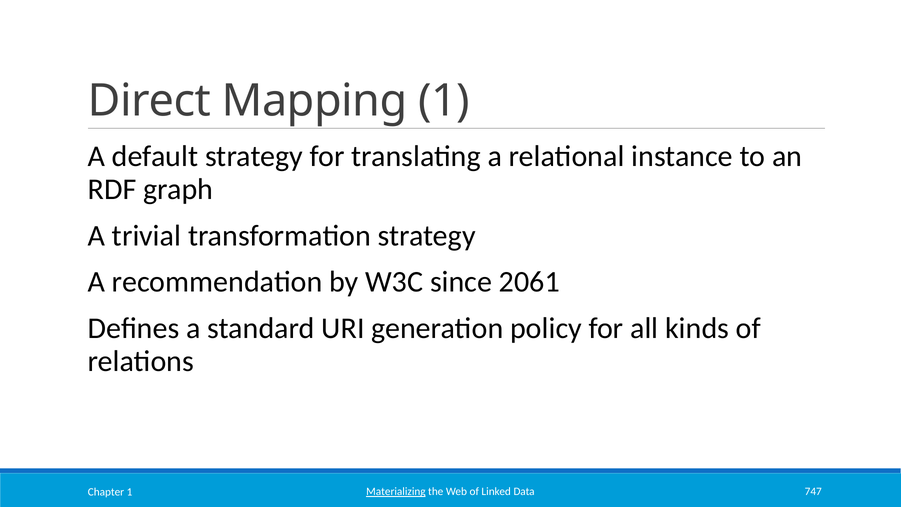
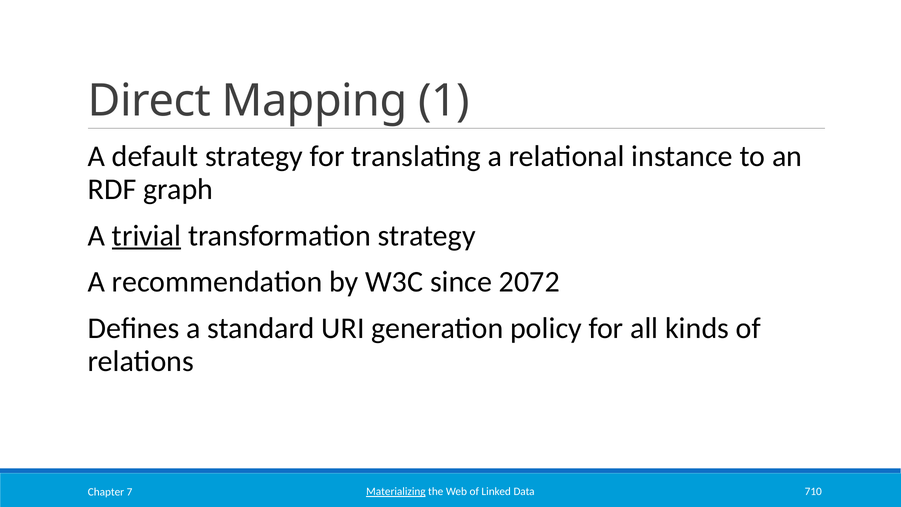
trivial underline: none -> present
2061: 2061 -> 2072
747: 747 -> 710
Chapter 1: 1 -> 7
